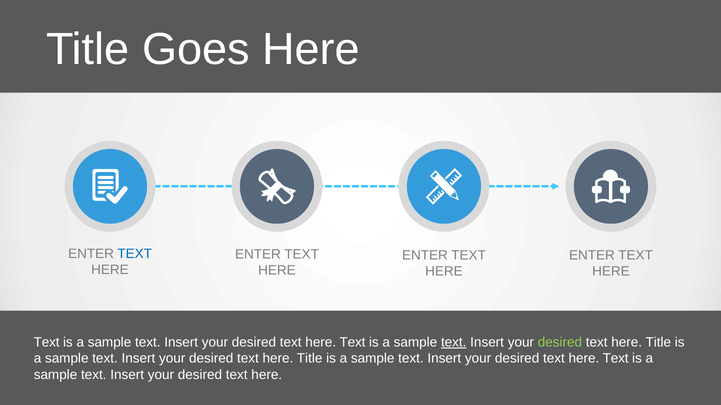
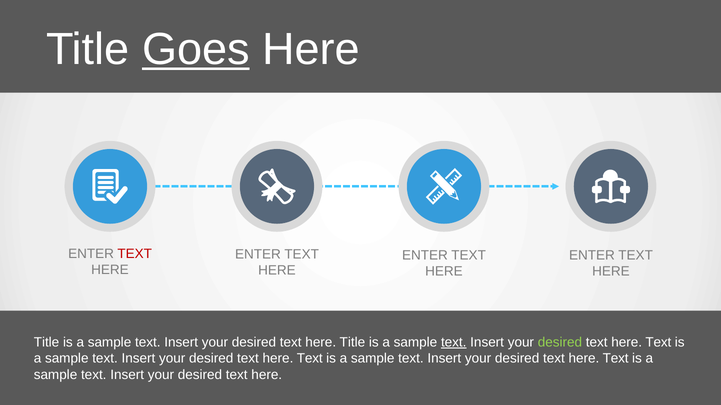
Goes underline: none -> present
TEXT at (135, 254) colour: blue -> red
Text at (47, 343): Text -> Title
Text at (352, 343): Text -> Title
Title at (658, 343): Title -> Text
Title at (310, 359): Title -> Text
